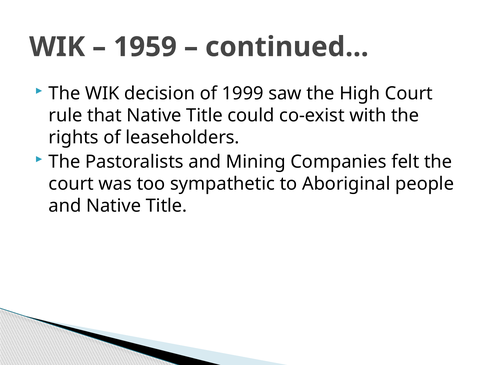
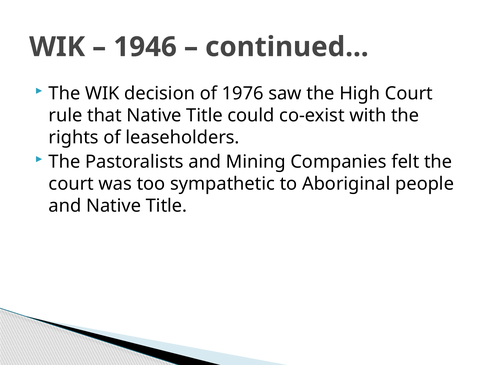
1959: 1959 -> 1946
1999: 1999 -> 1976
